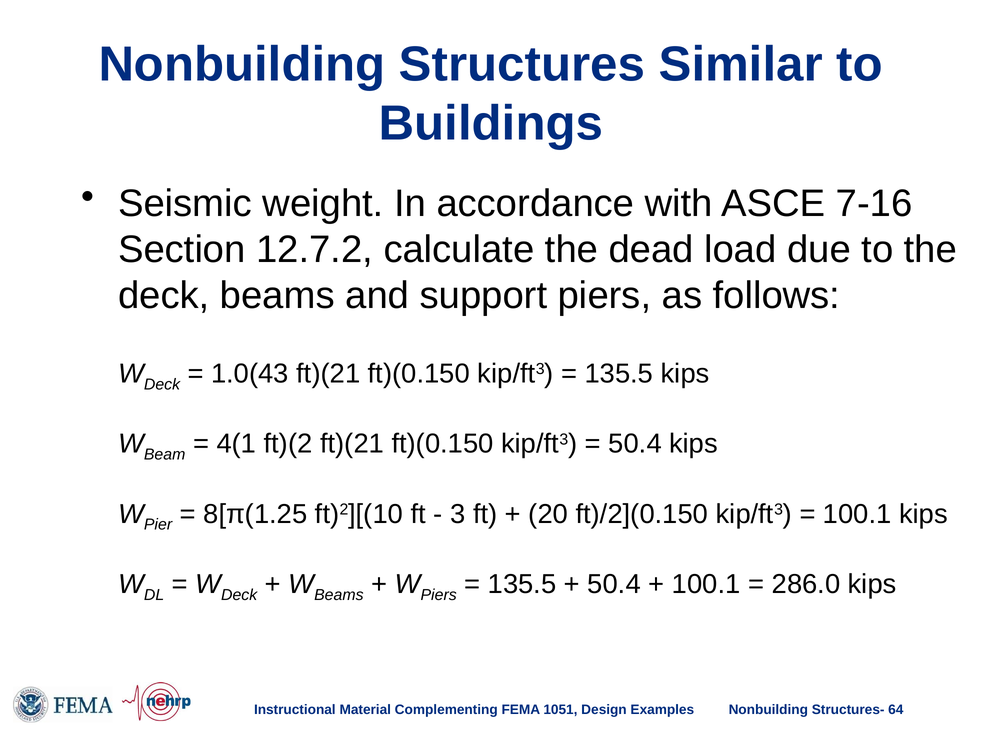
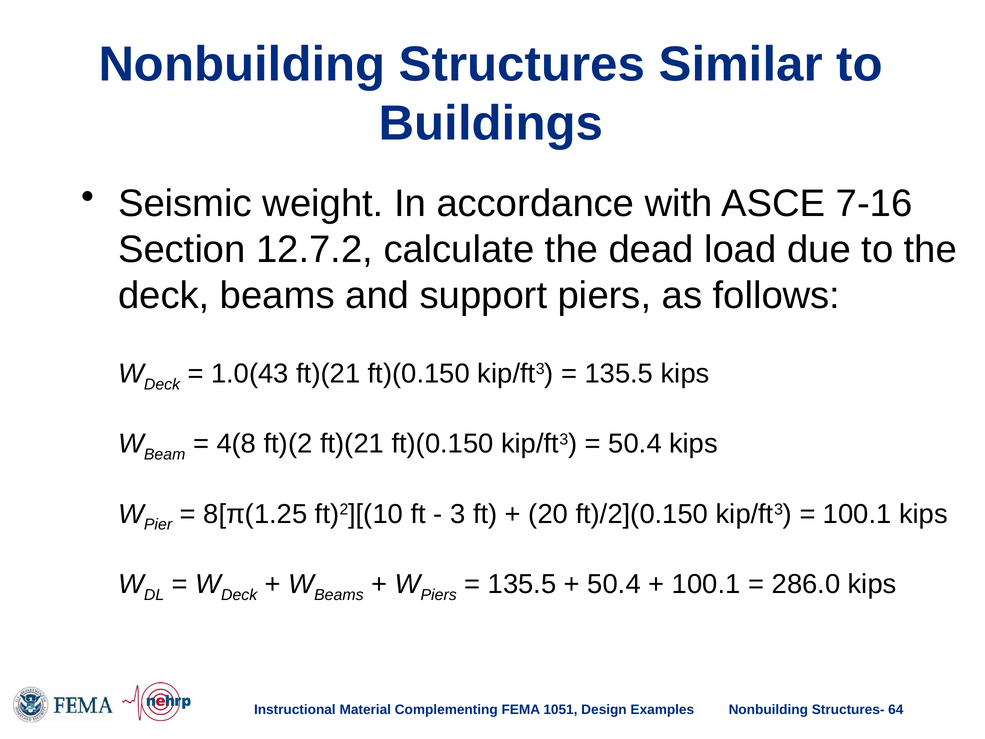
4(1: 4(1 -> 4(8
